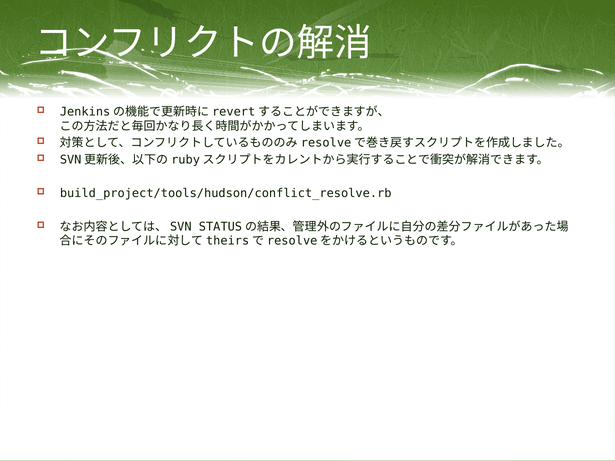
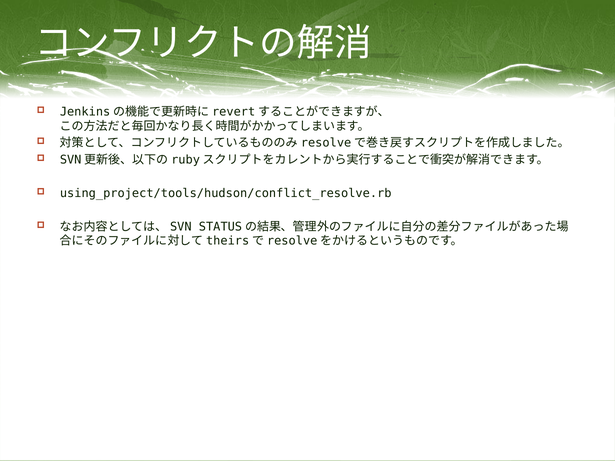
build_project/tools/hudson/conflict_resolve.rb: build_project/tools/hudson/conflict_resolve.rb -> using_project/tools/hudson/conflict_resolve.rb
